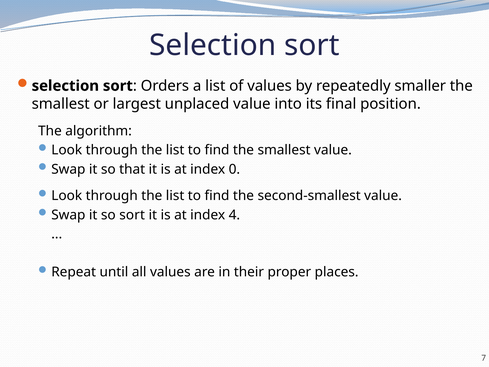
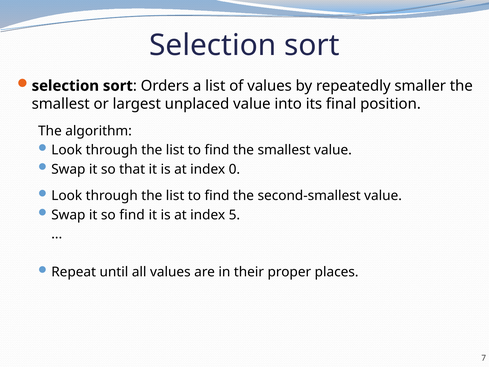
so sort: sort -> find
4: 4 -> 5
